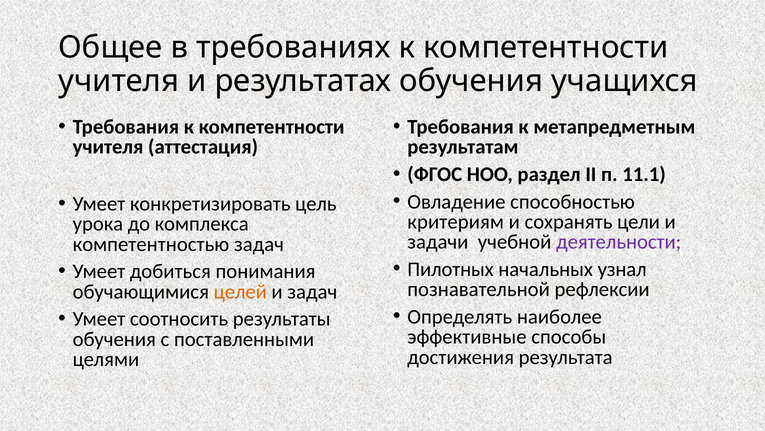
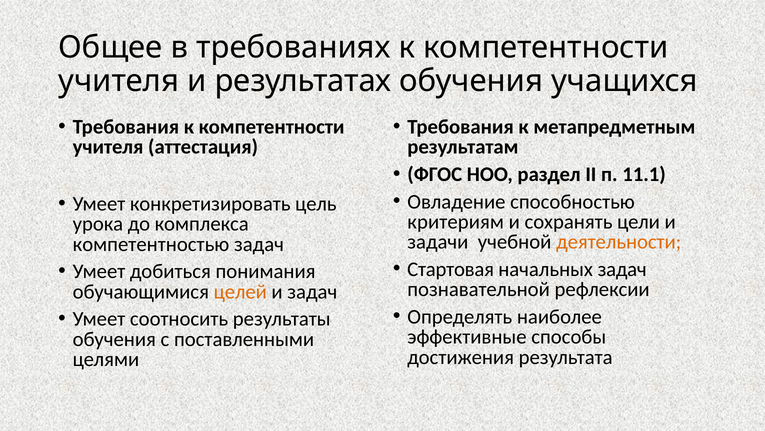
деятельности colour: purple -> orange
Пилотных: Пилотных -> Стартовая
начальных узнал: узнал -> задач
